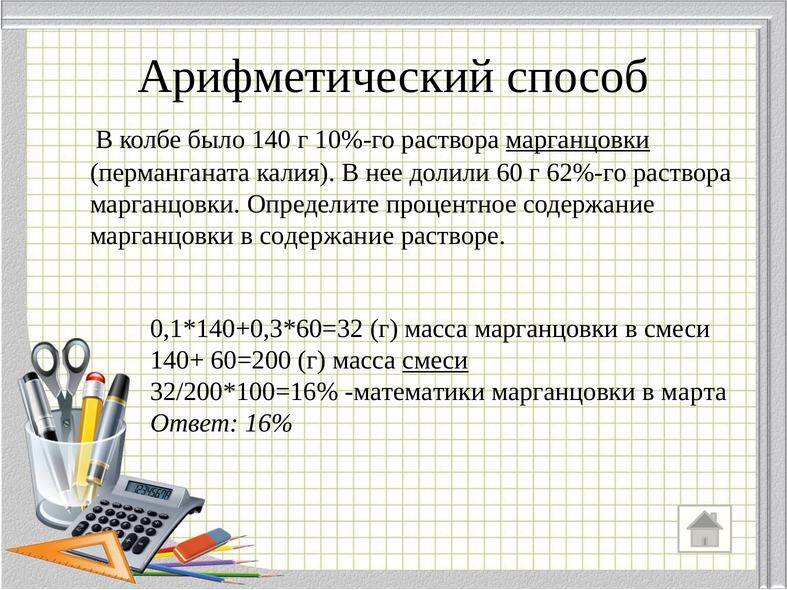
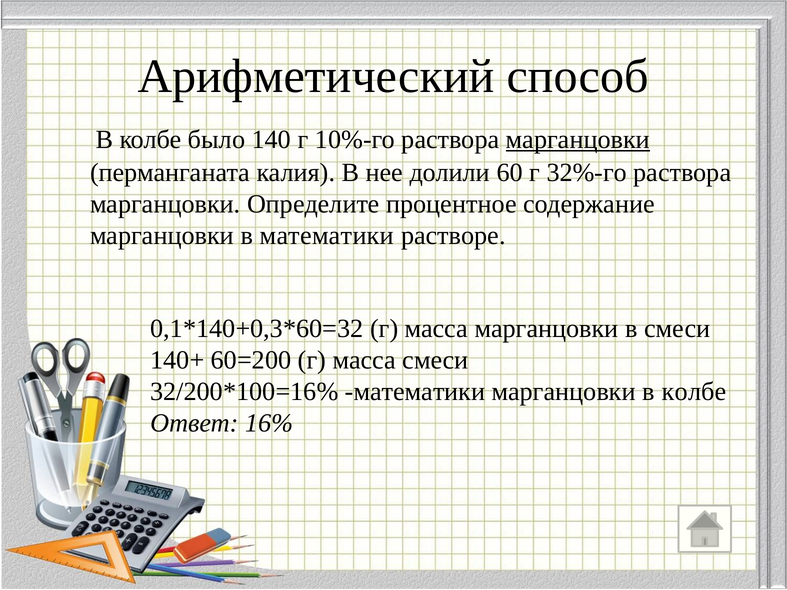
62%-го: 62%-го -> 32%-го
в содержание: содержание -> математики
смеси at (435, 360) underline: present -> none
марганцовки в марта: марта -> колбе
